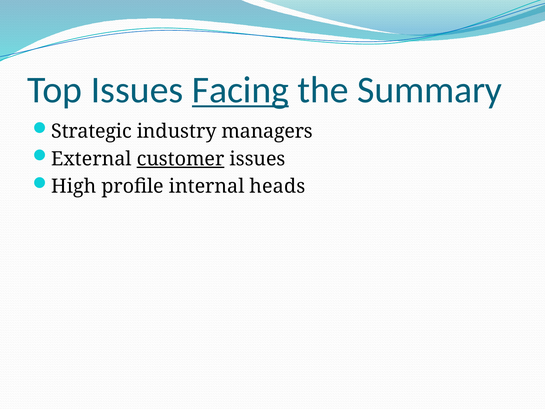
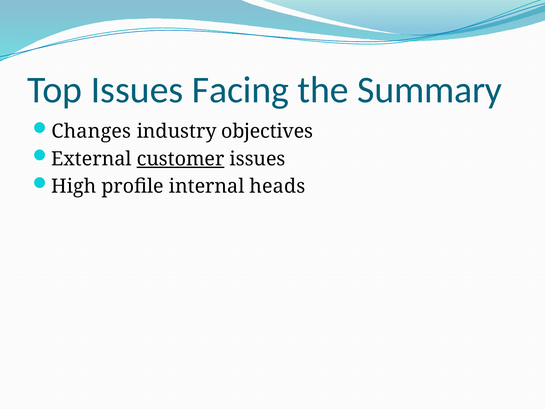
Facing underline: present -> none
Strategic: Strategic -> Changes
managers: managers -> objectives
